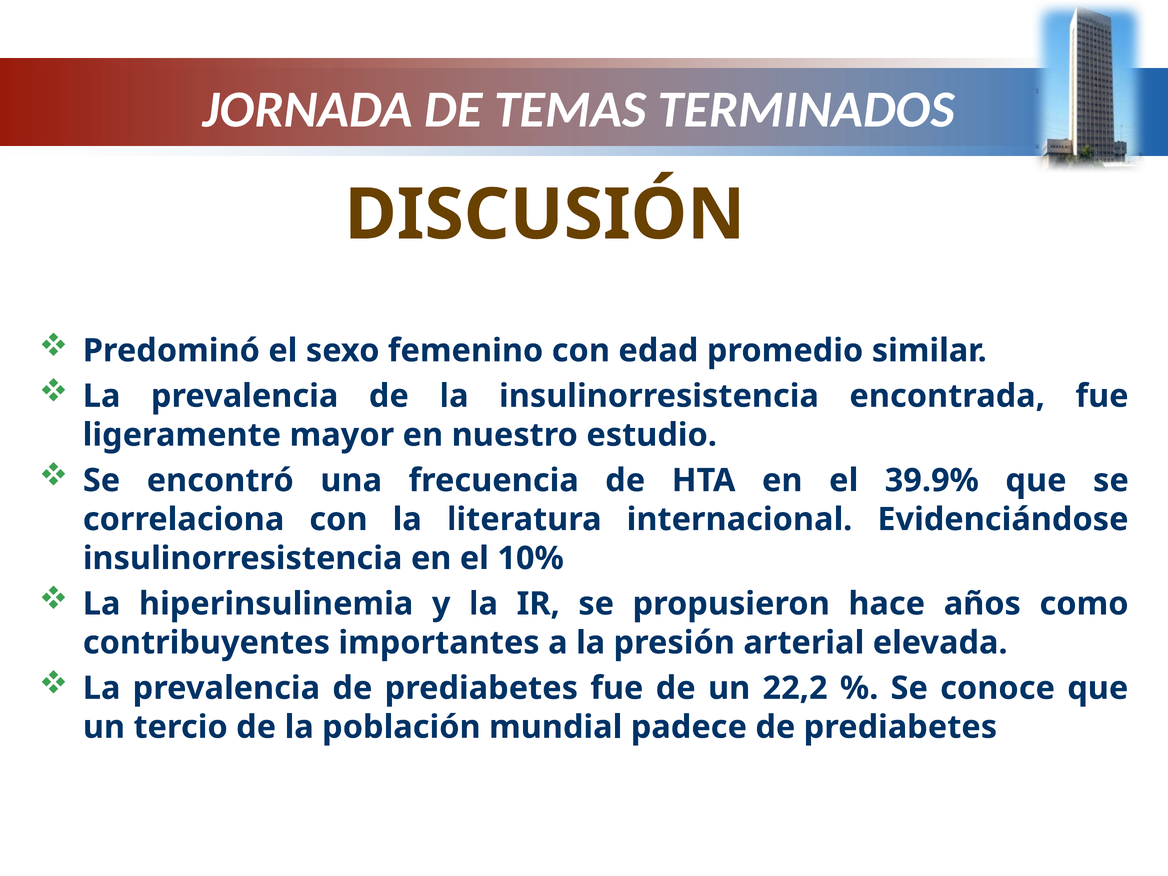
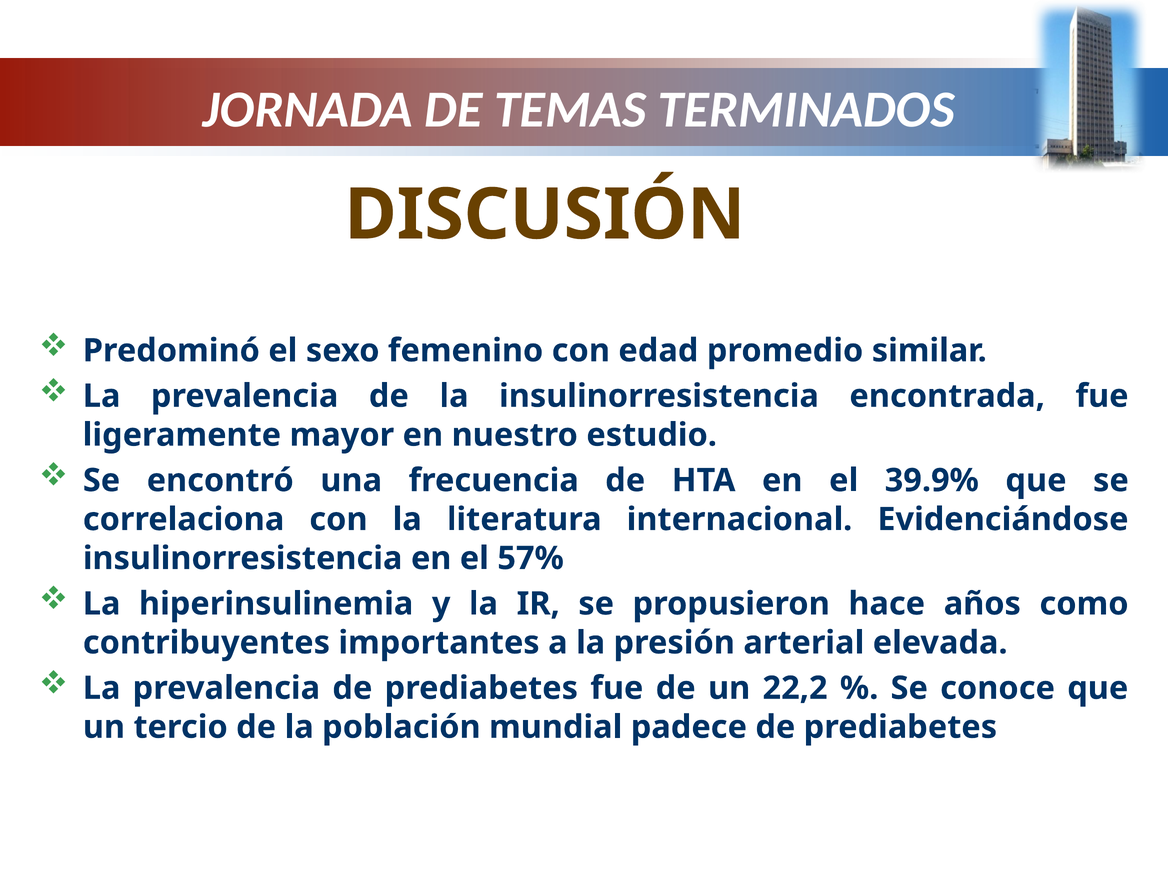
10%: 10% -> 57%
